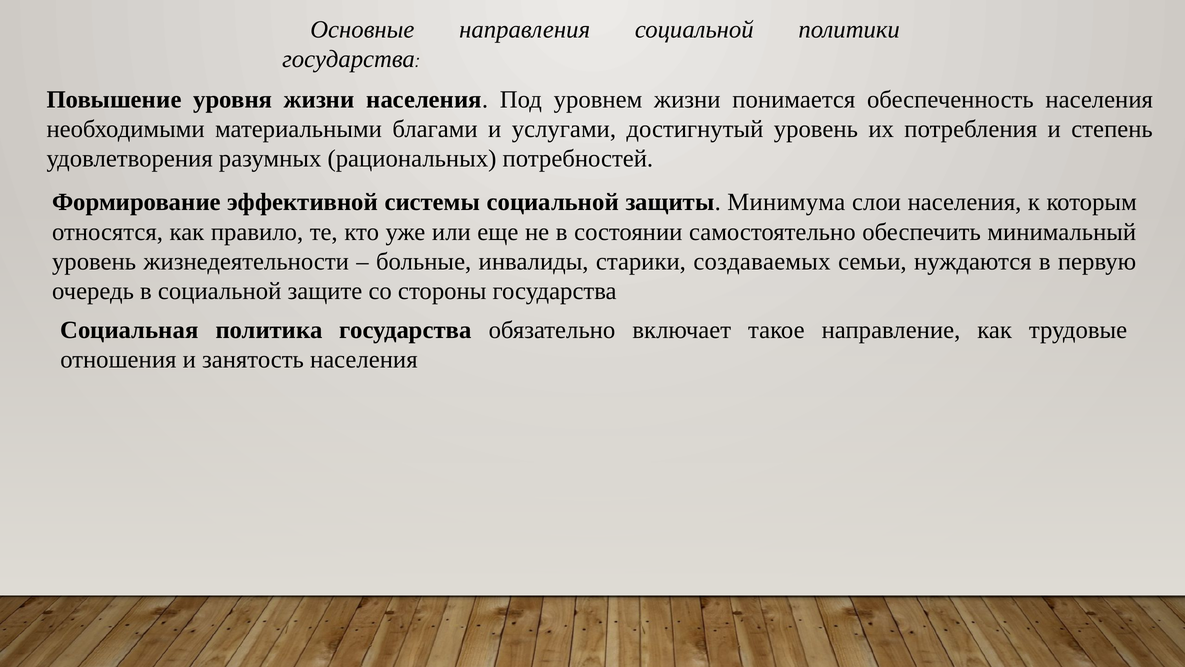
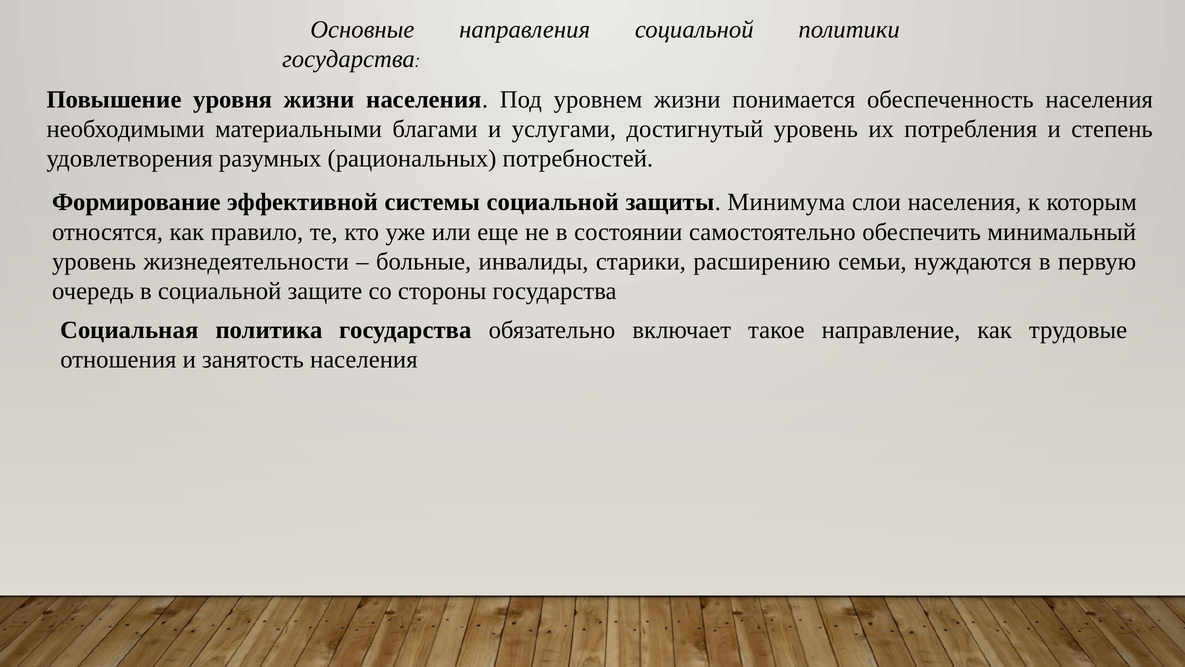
создаваемых: создаваемых -> расширению
